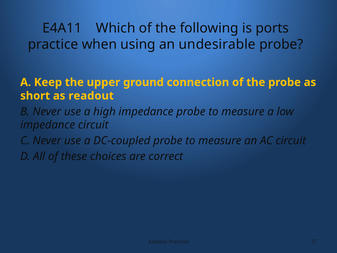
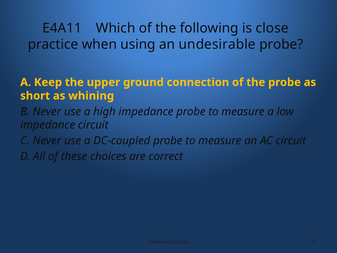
ports: ports -> close
readout: readout -> whining
